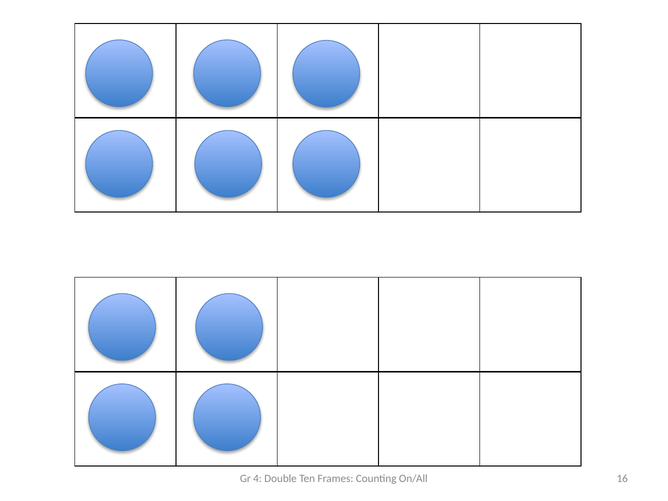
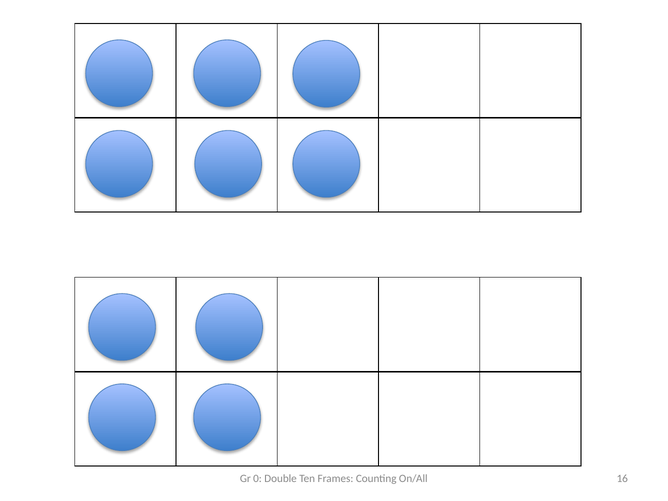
4: 4 -> 0
